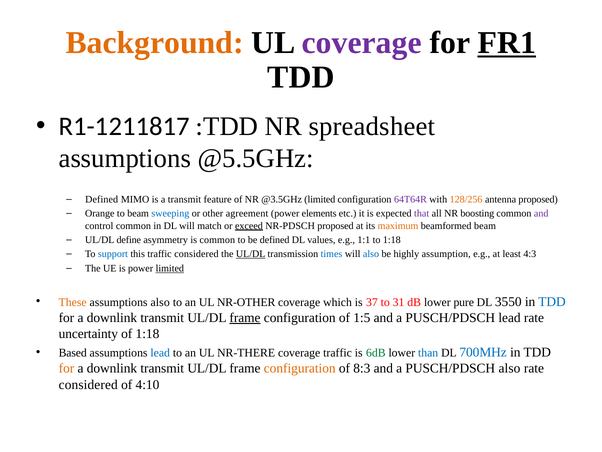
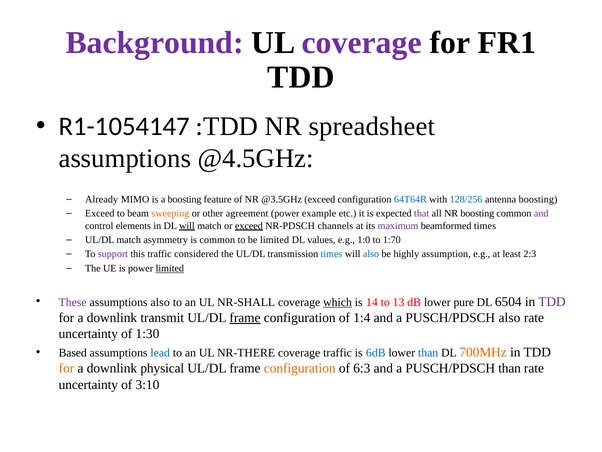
Background colour: orange -> purple
FR1 underline: present -> none
R1-1211817: R1-1211817 -> R1-1054147
@5.5GHz: @5.5GHz -> @4.5GHz
Defined at (102, 199): Defined -> Already
a transmit: transmit -> boosting
@3.5GHz limited: limited -> exceed
64T64R colour: purple -> blue
128/256 colour: orange -> blue
antenna proposed: proposed -> boosting
Orange at (100, 213): Orange -> Exceed
sweeping colour: blue -> orange
elements: elements -> example
control common: common -> elements
will at (187, 225) underline: none -> present
NR-PDSCH proposed: proposed -> channels
maximum colour: orange -> purple
beamformed beam: beam -> times
UL/DL define: define -> match
be defined: defined -> limited
1:1: 1:1 -> 1:0
to 1:18: 1:18 -> 1:70
support colour: blue -> purple
UL/DL at (251, 254) underline: present -> none
4:3: 4:3 -> 2:3
These colour: orange -> purple
NR-OTHER: NR-OTHER -> NR-SHALL
which underline: none -> present
37: 37 -> 14
31: 31 -> 13
3550: 3550 -> 6504
TDD at (552, 301) colour: blue -> purple
1:5: 1:5 -> 1:4
PUSCH/PDSCH lead: lead -> also
of 1:18: 1:18 -> 1:30
6dB colour: green -> blue
700MHz colour: blue -> orange
transmit at (162, 368): transmit -> physical
8:3: 8:3 -> 6:3
PUSCH/PDSCH also: also -> than
considered at (88, 384): considered -> uncertainty
4:10: 4:10 -> 3:10
